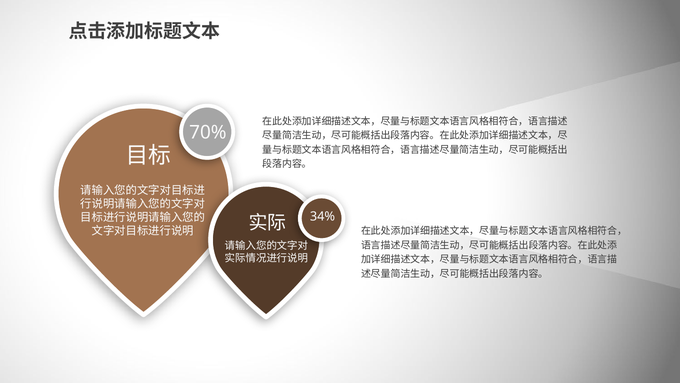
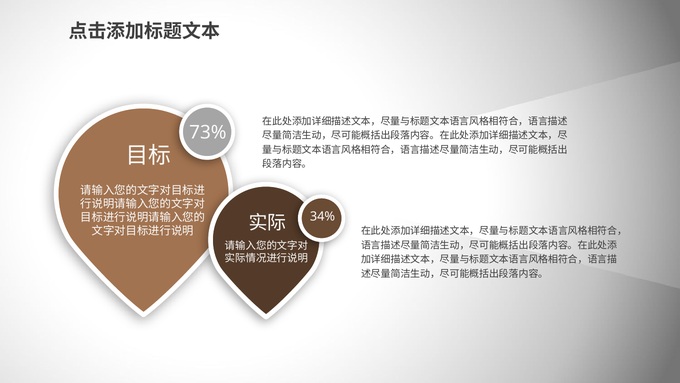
70%: 70% -> 73%
